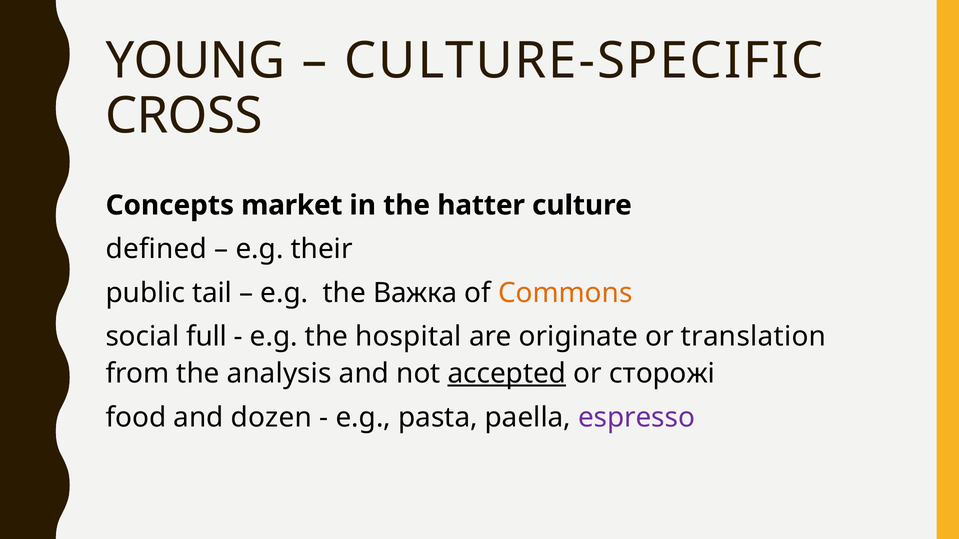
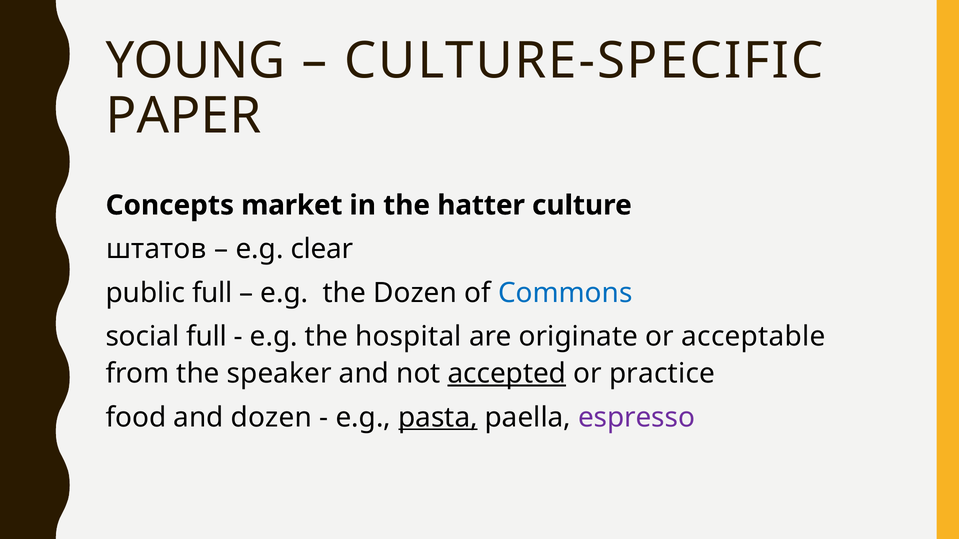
CROSS: CROSS -> PAPER
defined: defined -> штатов
their: their -> clear
public tail: tail -> full
the Важка: Важка -> Dozen
Commons colour: orange -> blue
translation: translation -> acceptable
analysis: analysis -> speaker
сторожі: сторожі -> practice
pasta underline: none -> present
